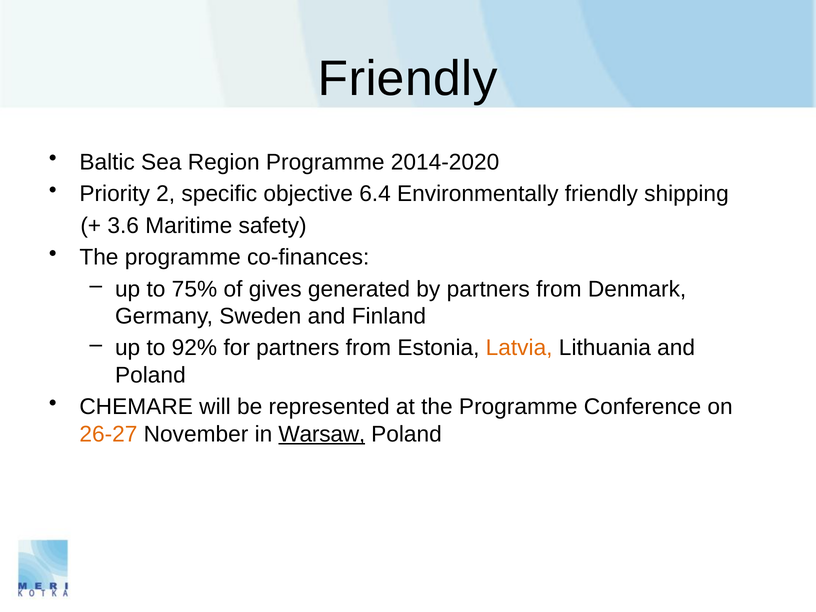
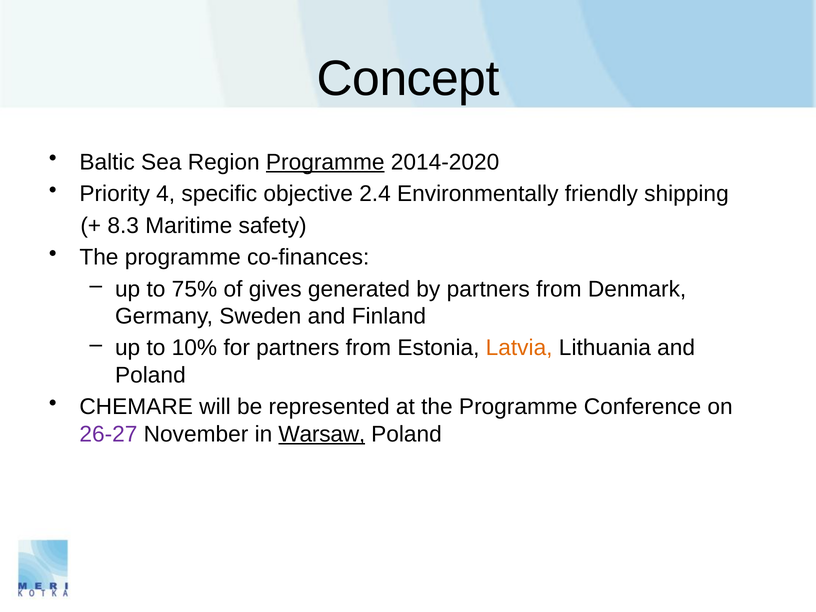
Friendly at (408, 79): Friendly -> Concept
Programme at (325, 162) underline: none -> present
2: 2 -> 4
6.4: 6.4 -> 2.4
3.6: 3.6 -> 8.3
92%: 92% -> 10%
26-27 colour: orange -> purple
